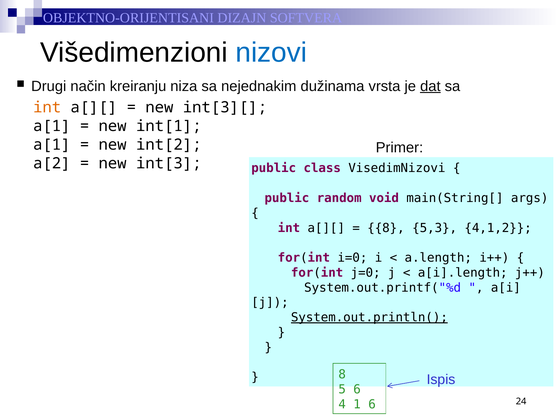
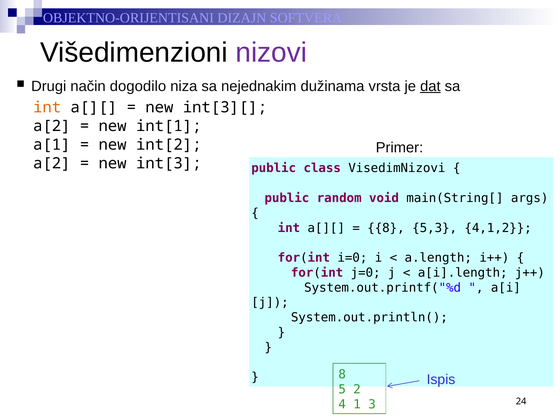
nizovi colour: blue -> purple
kreiranju: kreiranju -> dogodilo
a[1 at (52, 126): a[1 -> a[2
System.out.println( underline: present -> none
5 6: 6 -> 2
1 6: 6 -> 3
